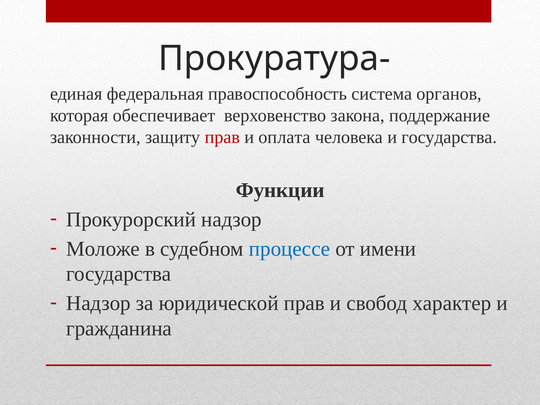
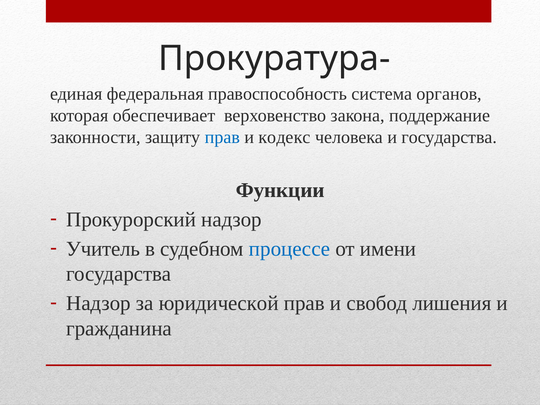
прав at (222, 137) colour: red -> blue
оплата: оплата -> кодекс
Моложе: Моложе -> Учитель
характер: характер -> лишения
